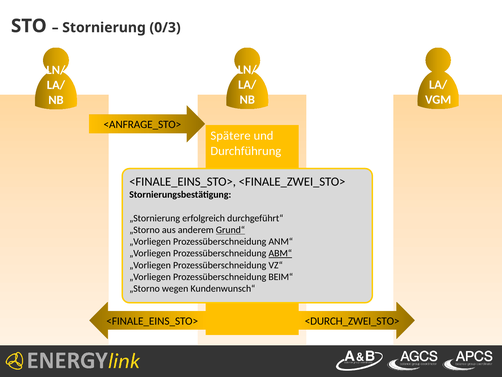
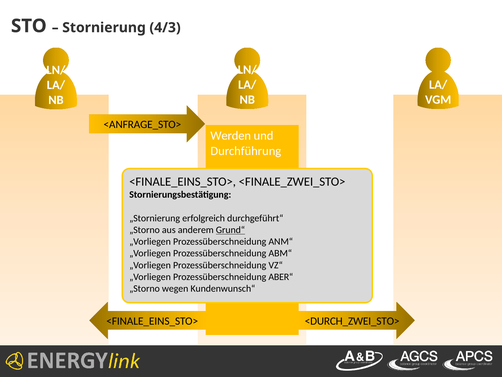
0/3: 0/3 -> 4/3
Spätere: Spätere -> Werden
ABM“ underline: present -> none
BEIM“: BEIM“ -> ABER“
